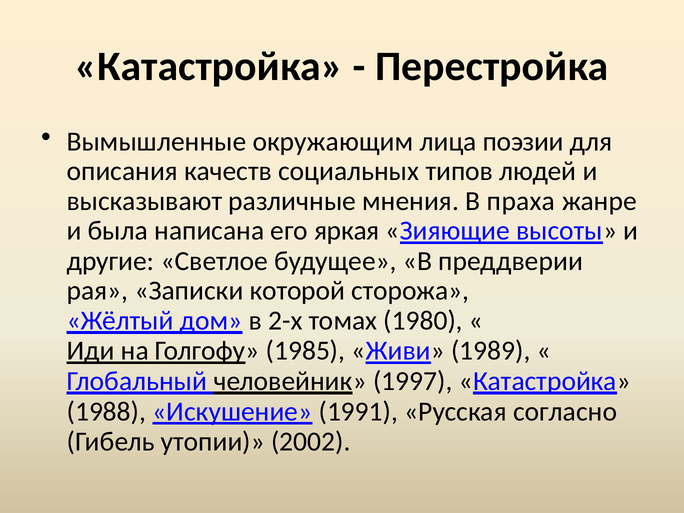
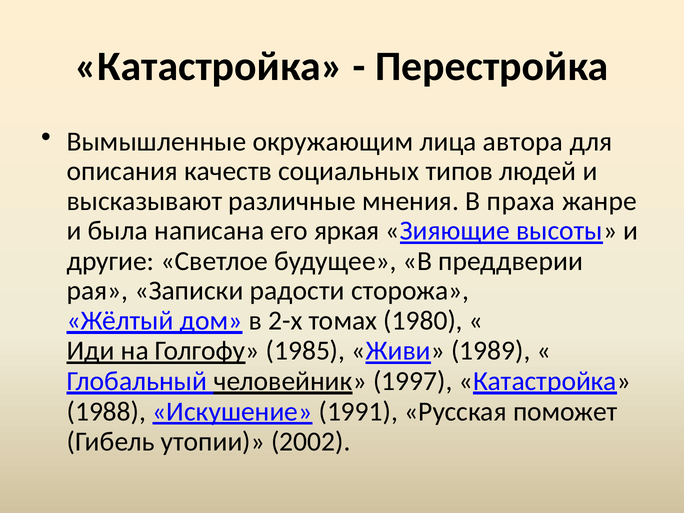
поэзии: поэзии -> автора
которой: которой -> радости
согласно: согласно -> поможет
